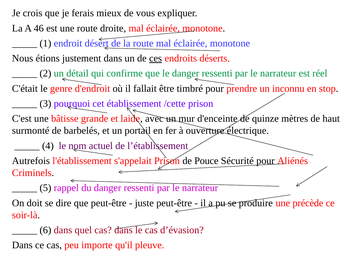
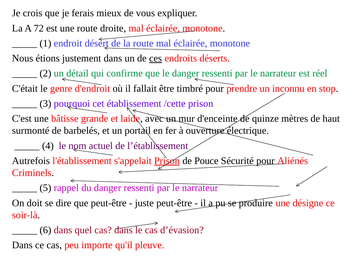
46: 46 -> 72
Prison at (167, 161) underline: none -> present
précède: précède -> désigne
